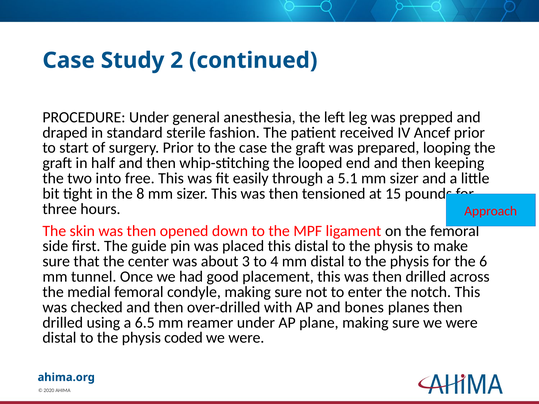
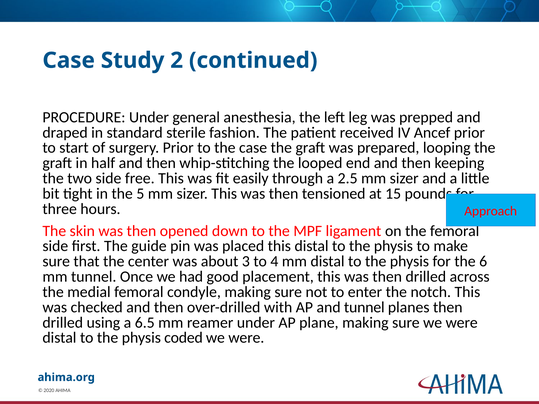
two into: into -> side
5.1: 5.1 -> 2.5
8: 8 -> 5
and bones: bones -> tunnel
